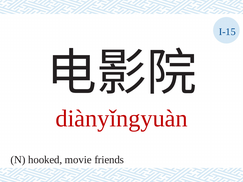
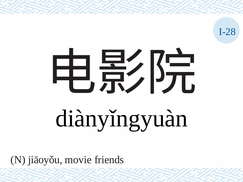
I-15: I-15 -> I-28
diànyǐngyuàn colour: red -> black
hooked: hooked -> jiāoyǒu
